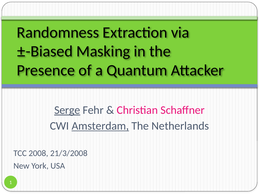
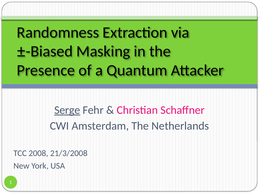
Amsterdam underline: present -> none
